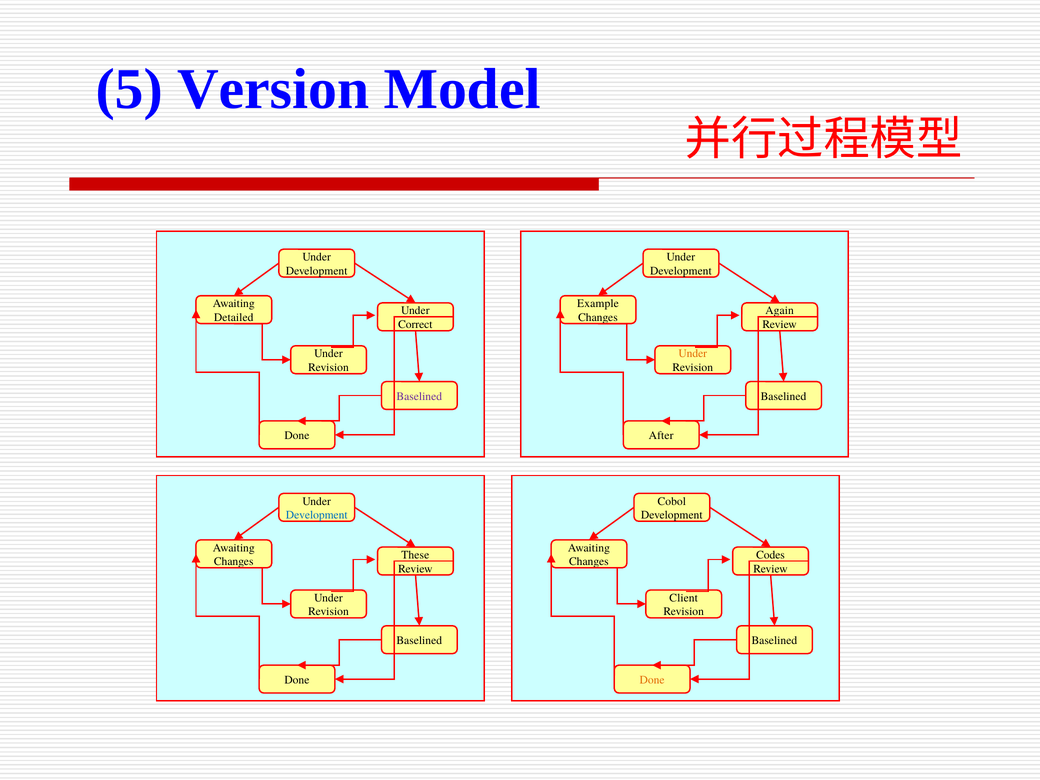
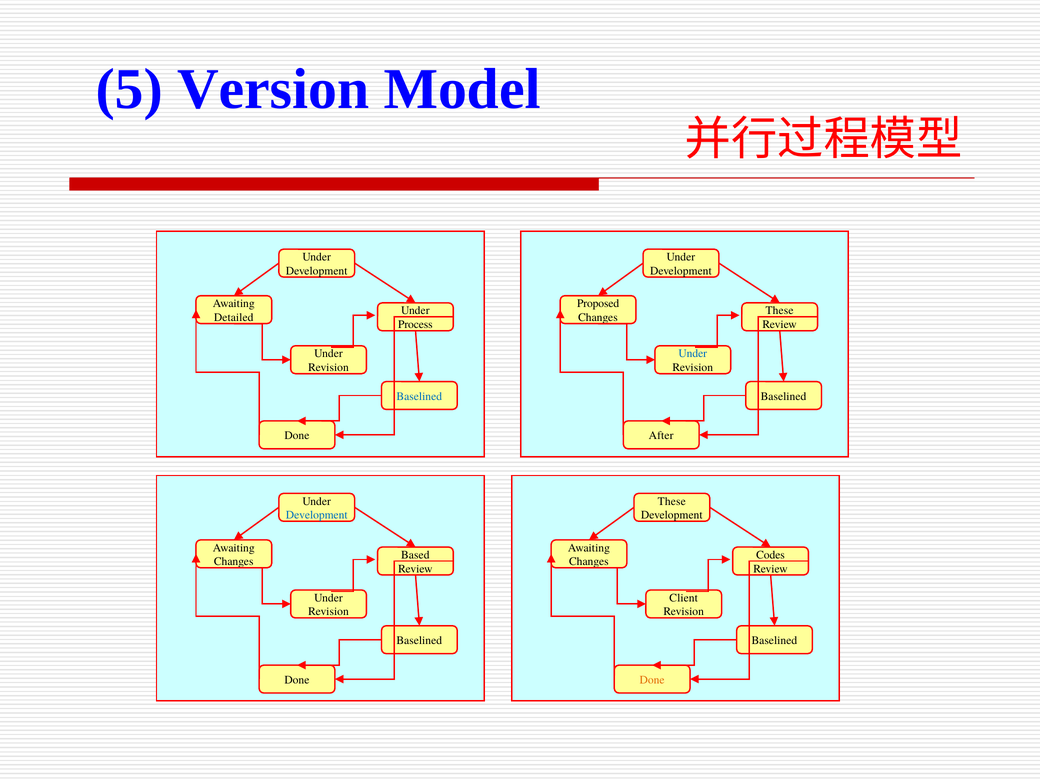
Example: Example -> Proposed
Again at (780, 311): Again -> These
Correct: Correct -> Process
Under at (693, 354) colour: orange -> blue
Baselined at (419, 396) colour: purple -> blue
Cobol at (672, 501): Cobol -> These
These: These -> Based
